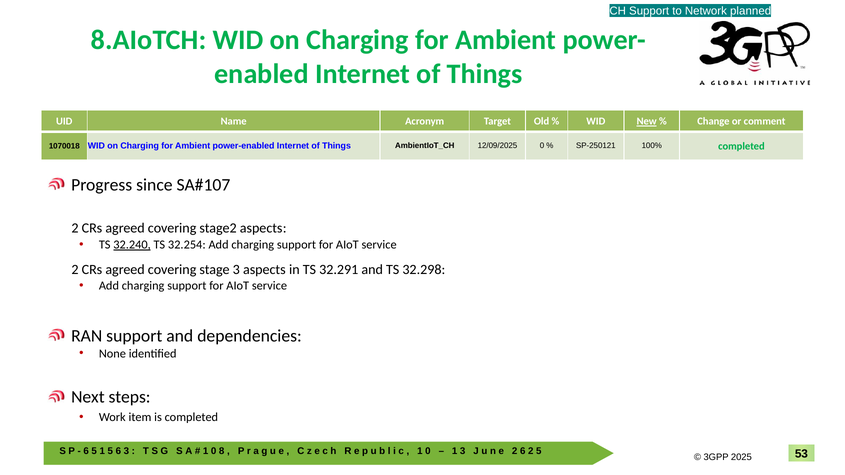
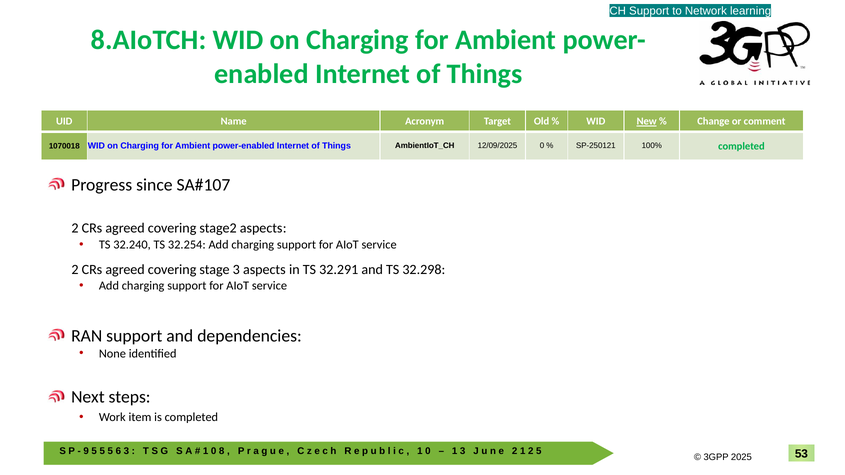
planned: planned -> learning
32.240 underline: present -> none
6 at (86, 451): 6 -> 9
1 at (102, 451): 1 -> 5
2 6: 6 -> 1
